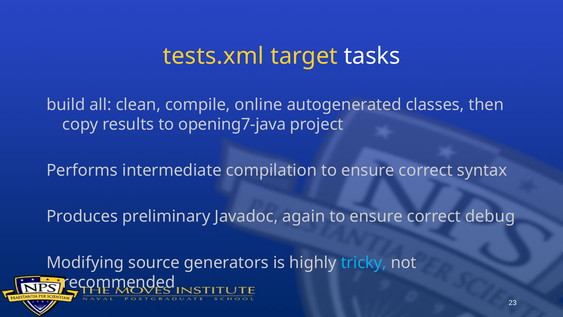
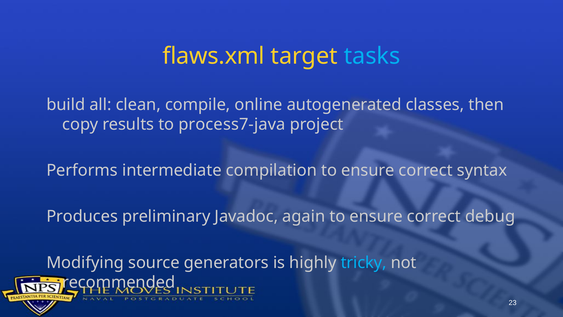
tests.xml: tests.xml -> flaws.xml
tasks colour: white -> light blue
opening7-java: opening7-java -> process7-java
